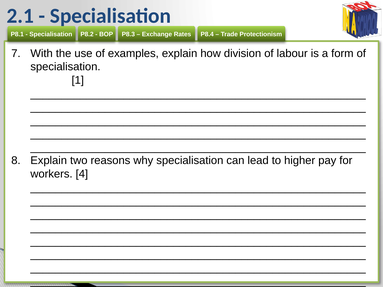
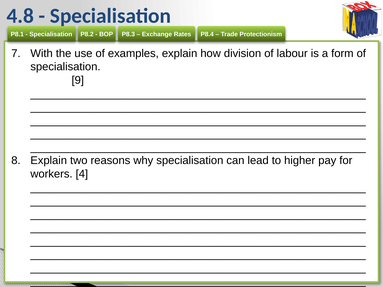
2.1: 2.1 -> 4.8
1: 1 -> 9
